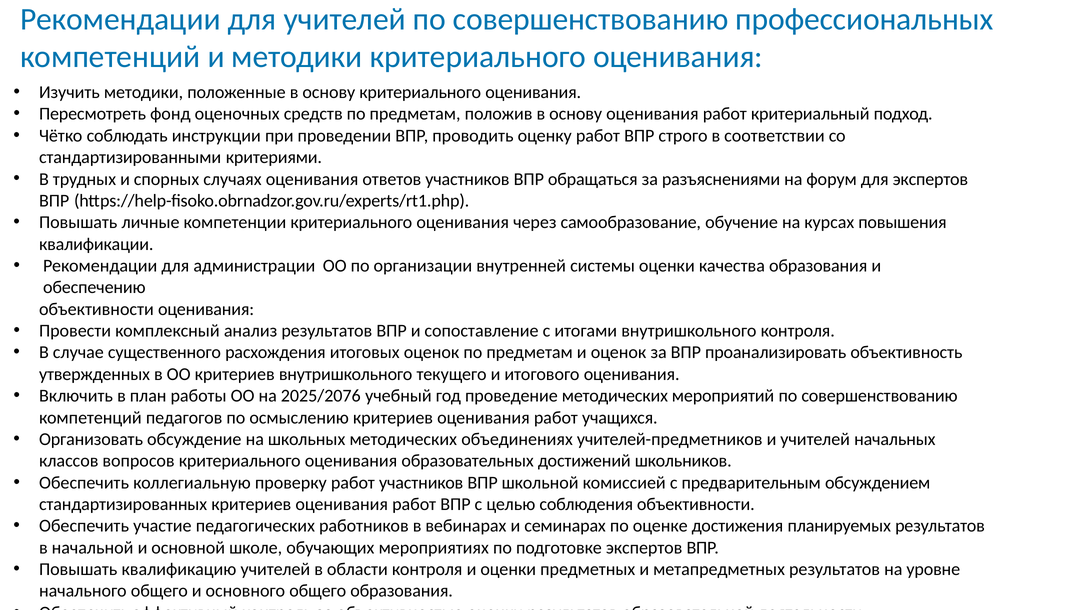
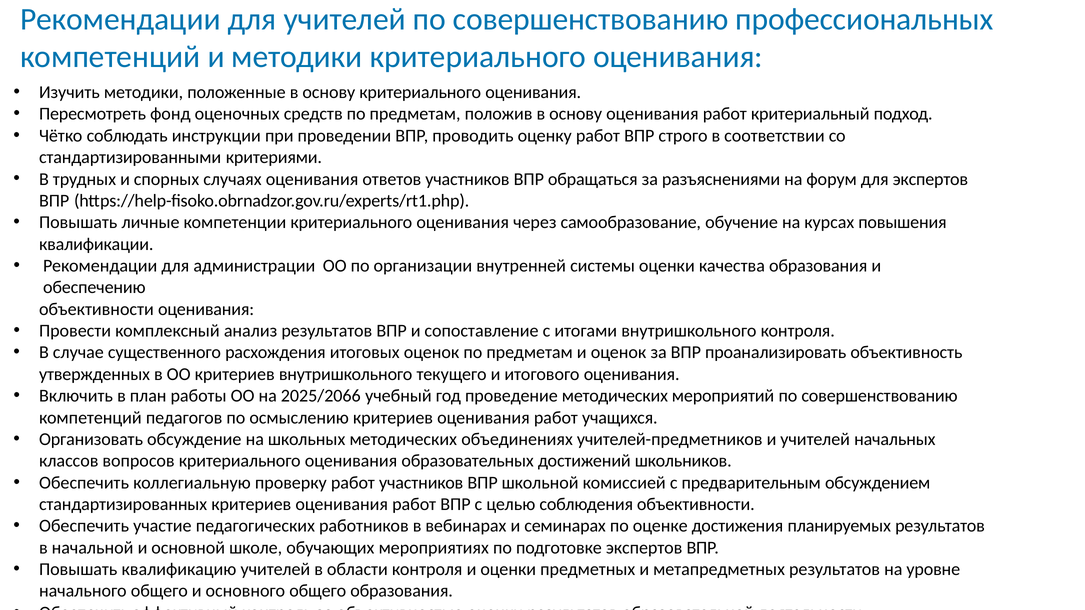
2025/2076: 2025/2076 -> 2025/2066
